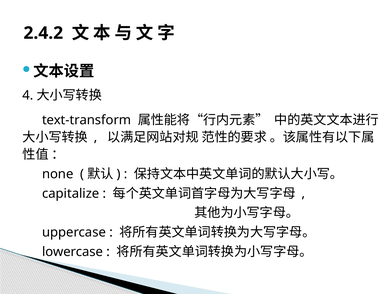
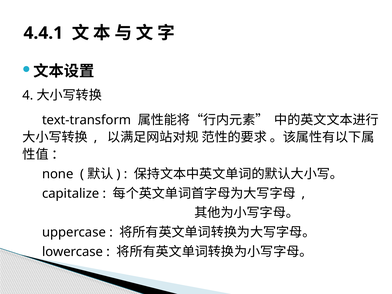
2.4.2: 2.4.2 -> 4.4.1
